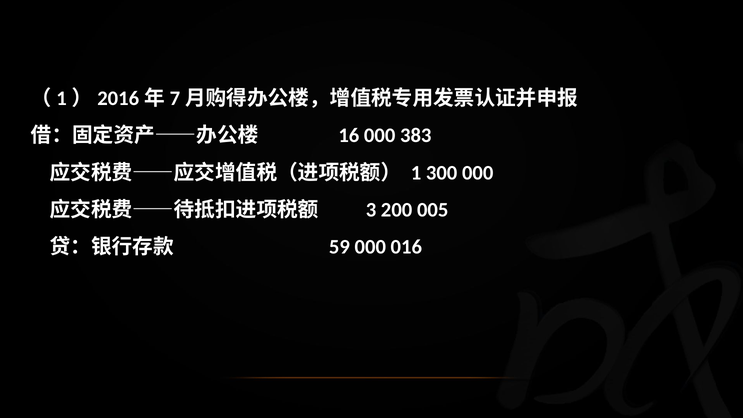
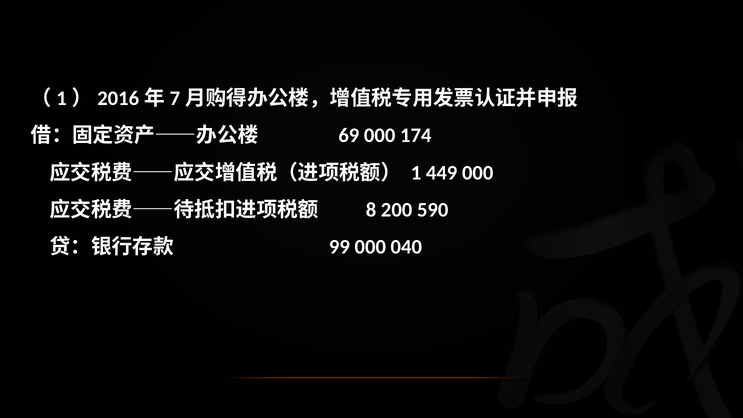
16: 16 -> 69
383: 383 -> 174
300: 300 -> 449
3: 3 -> 8
005: 005 -> 590
59: 59 -> 99
016: 016 -> 040
